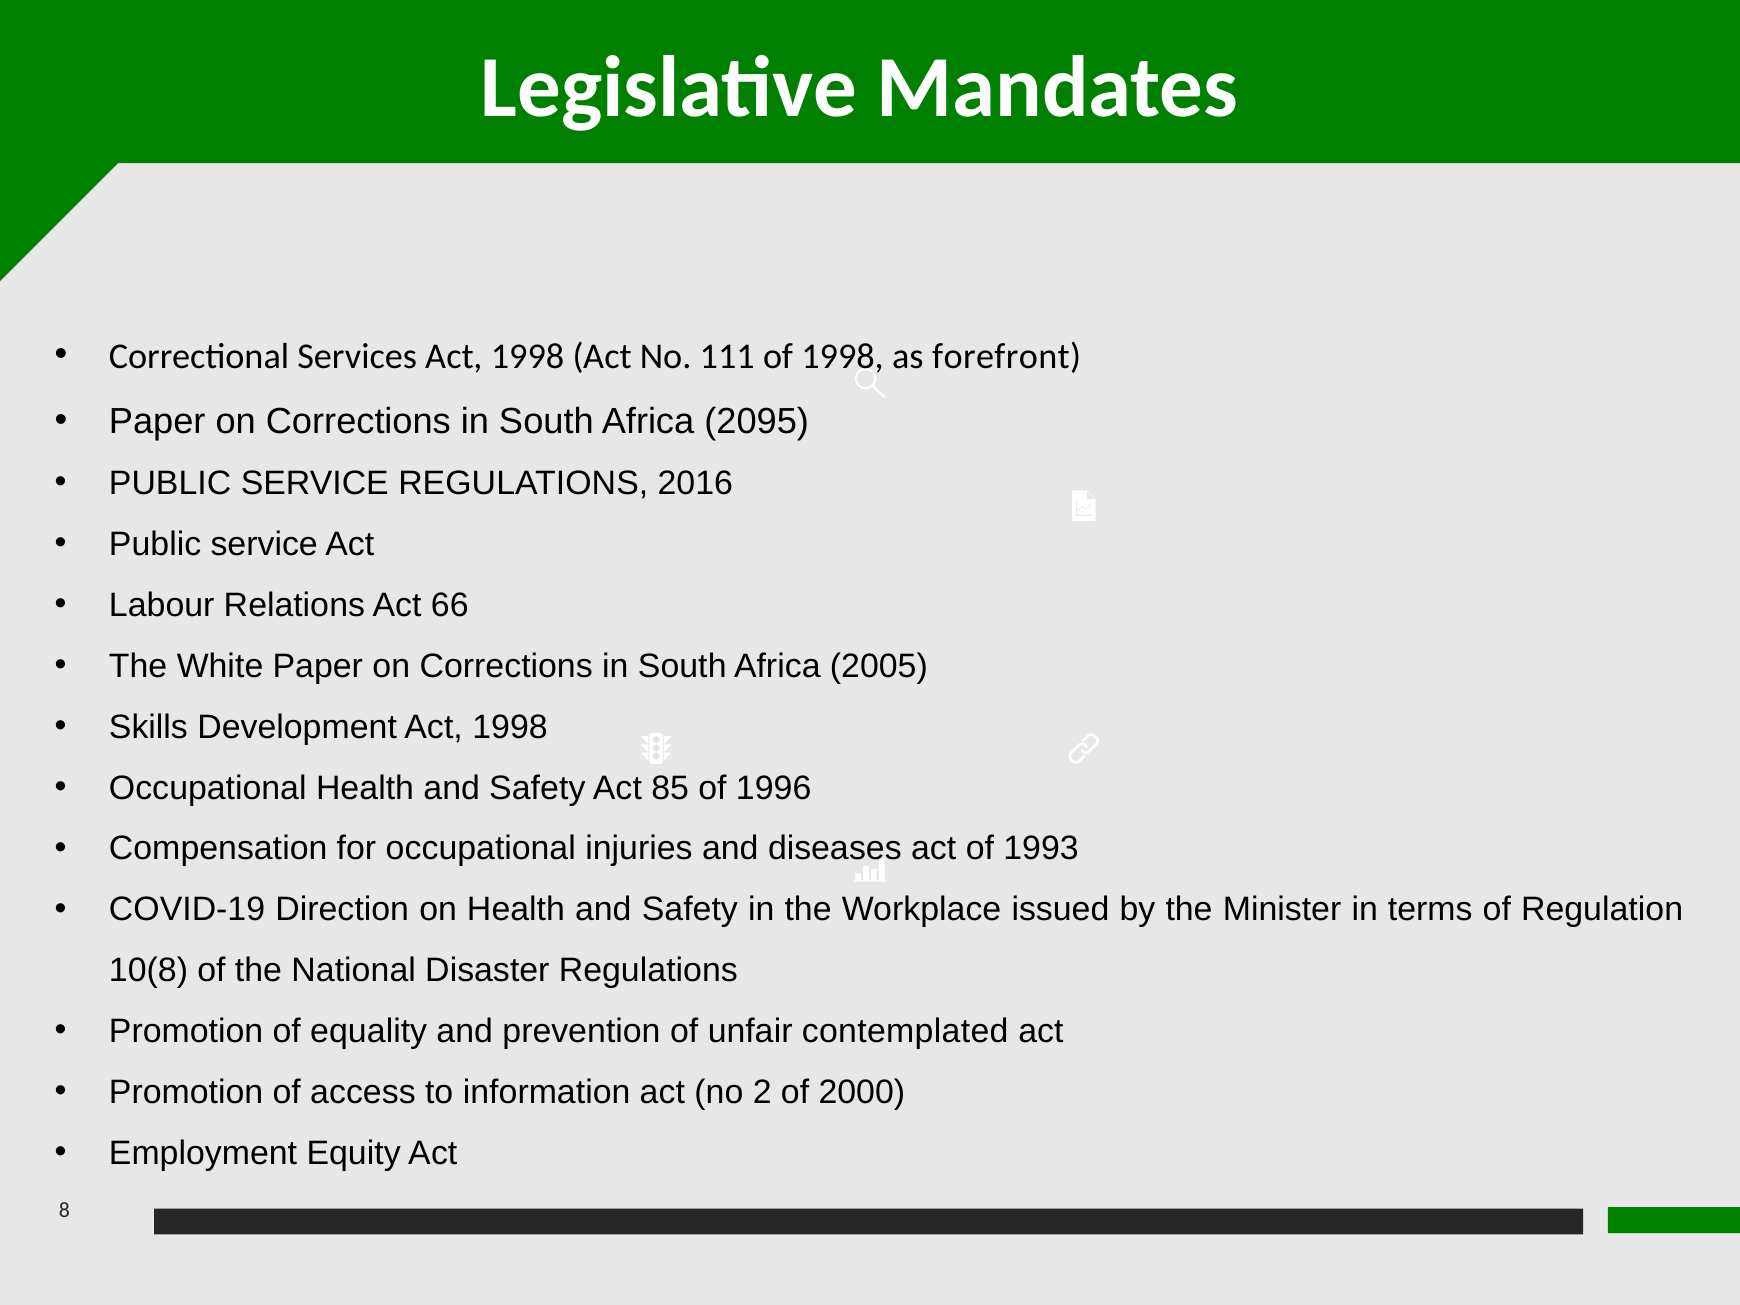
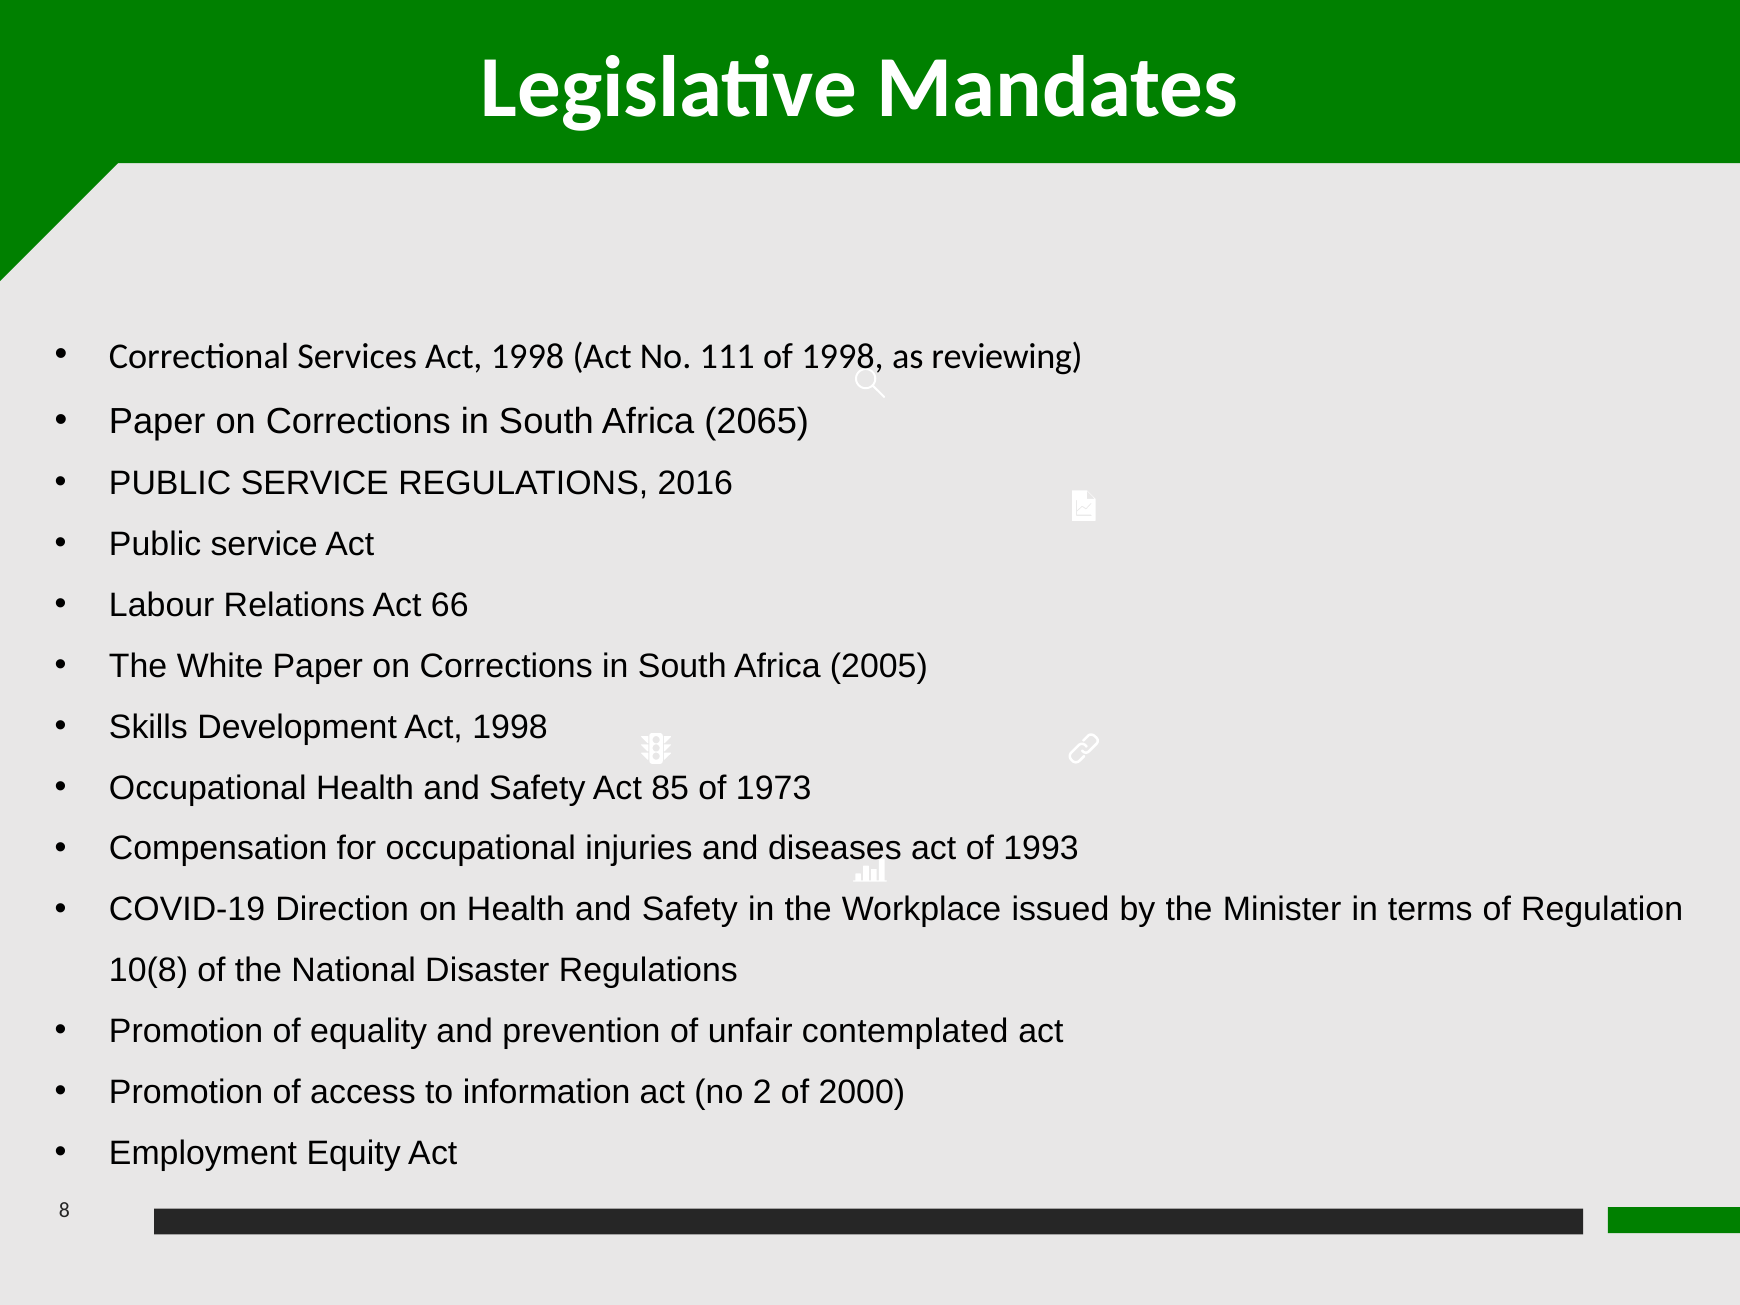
forefront: forefront -> reviewing
2095: 2095 -> 2065
1996: 1996 -> 1973
